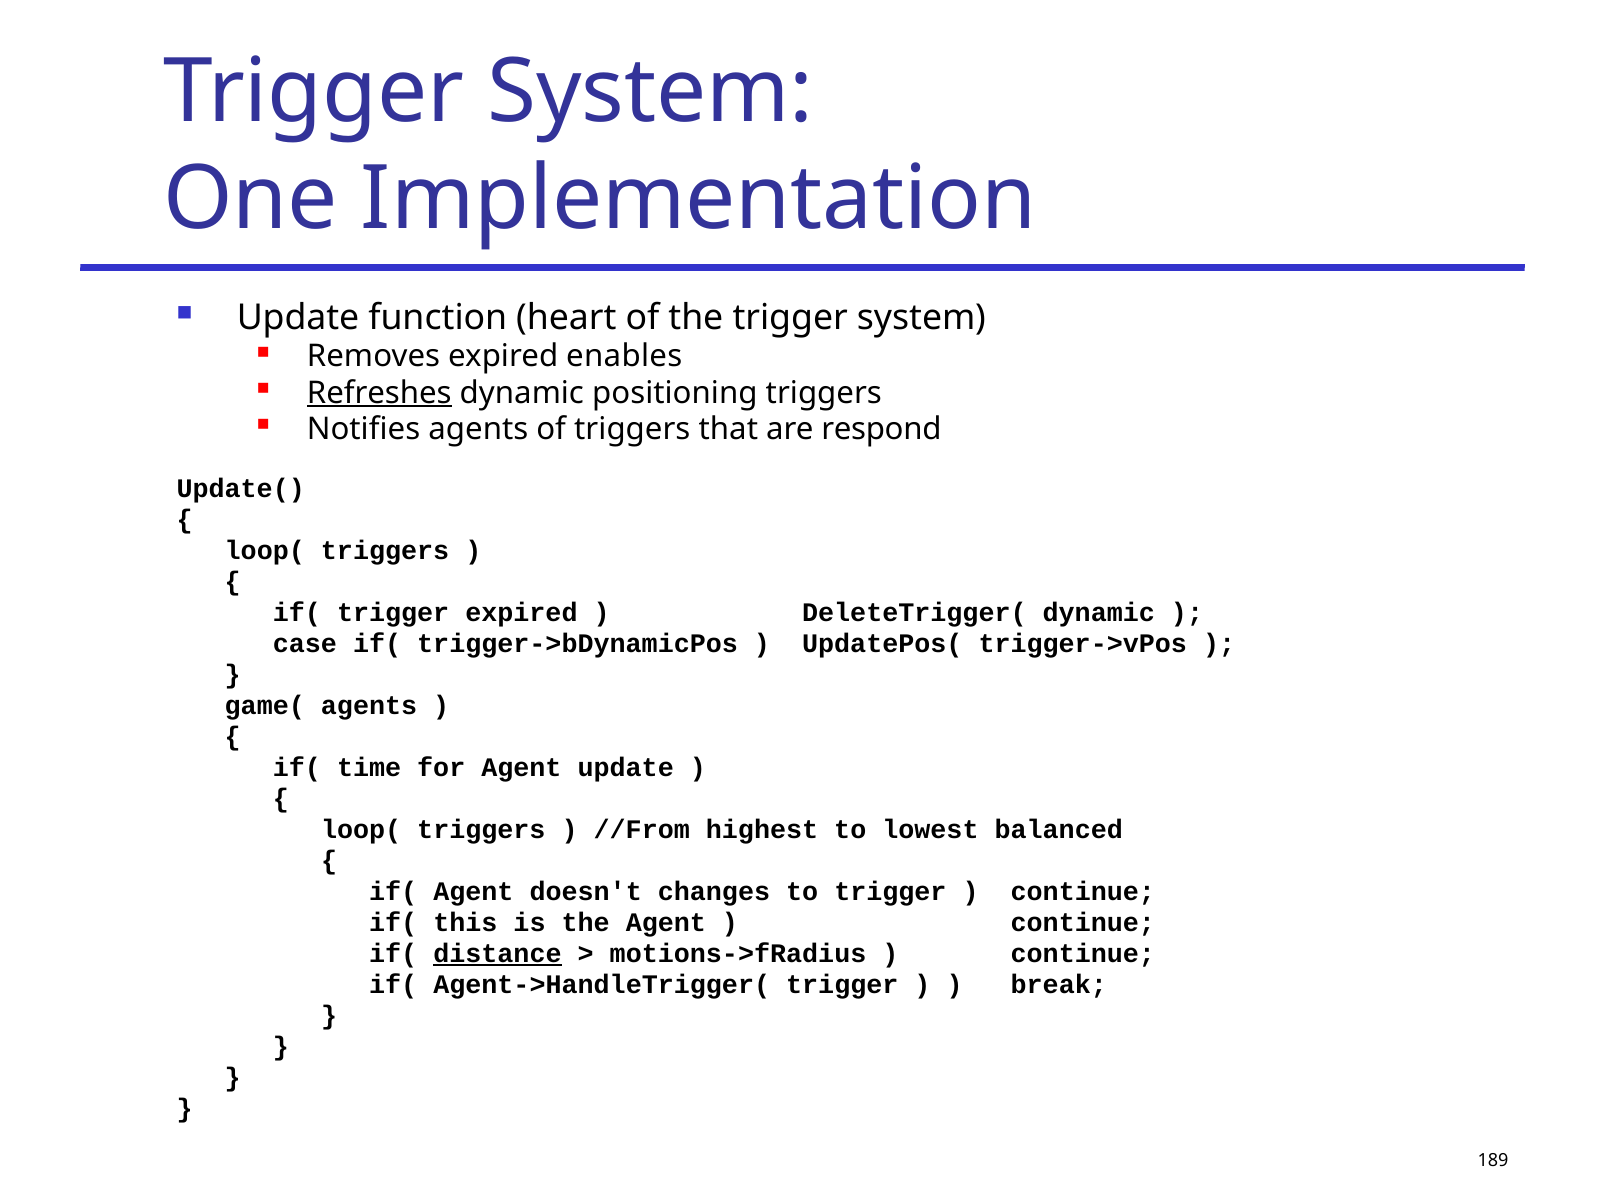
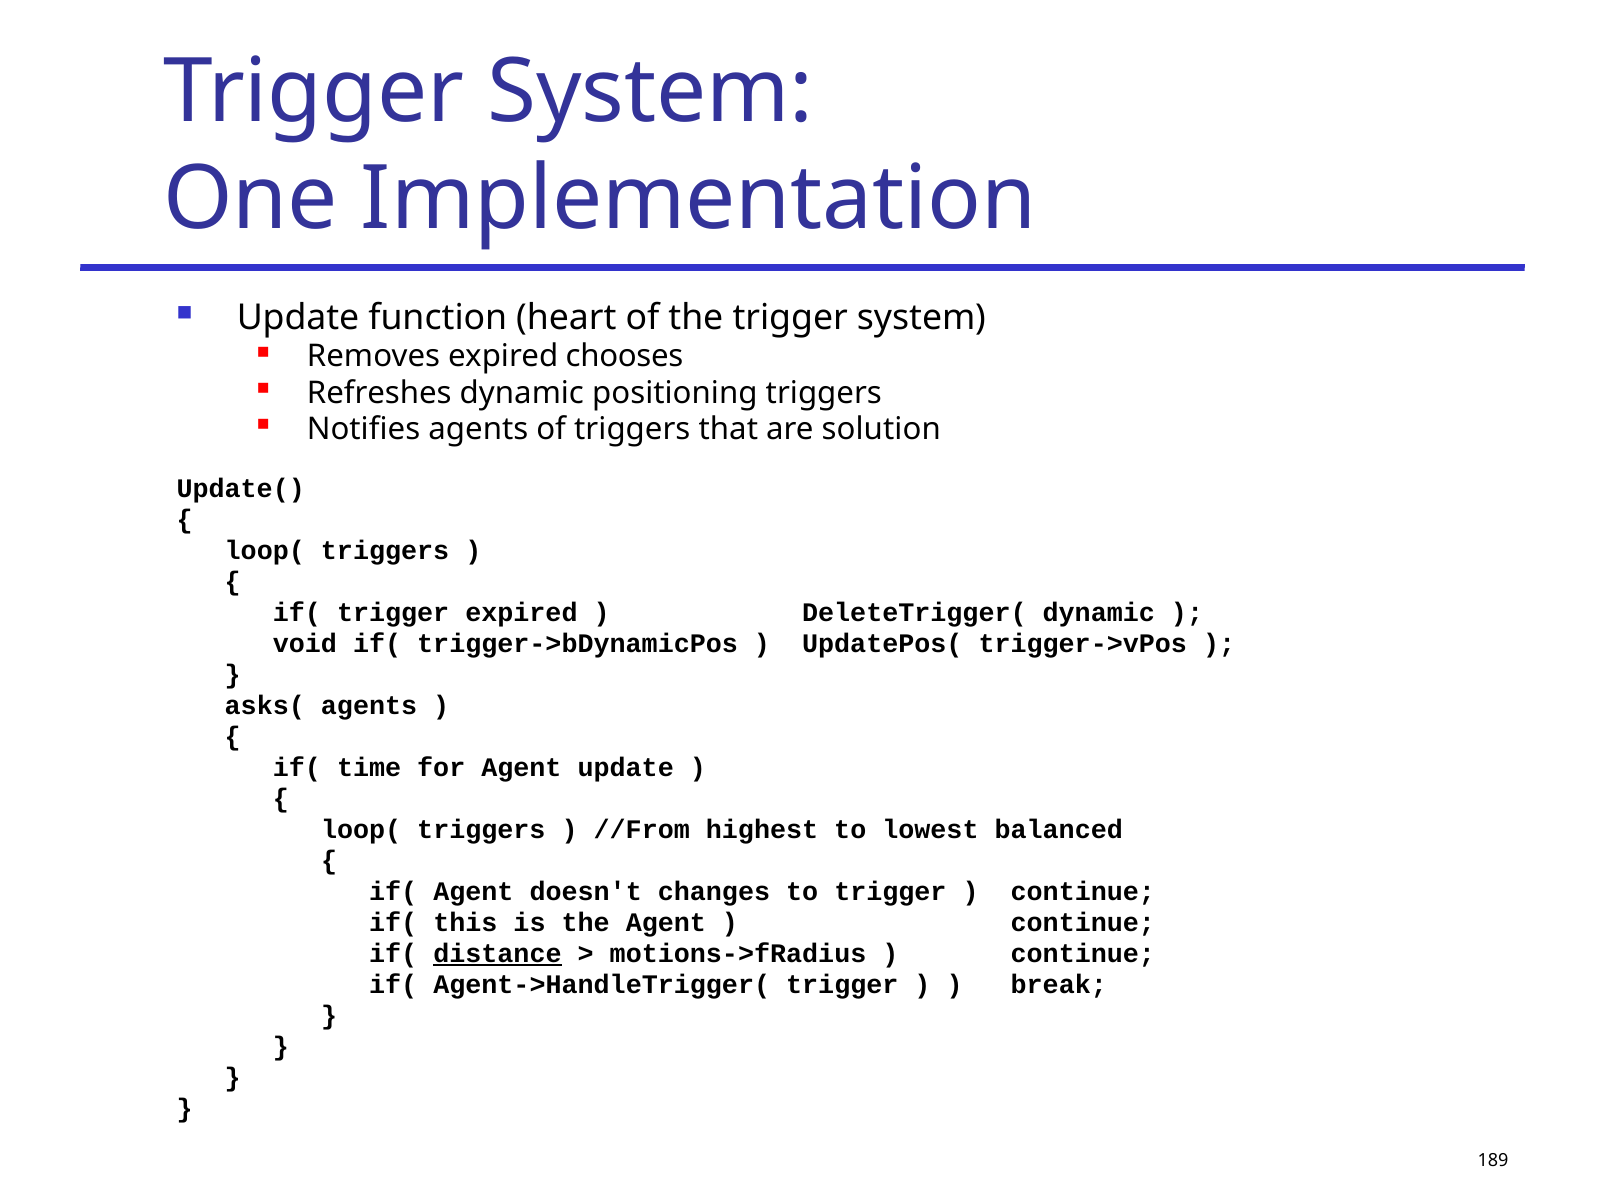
enables: enables -> chooses
Refreshes underline: present -> none
respond: respond -> solution
case: case -> void
game(: game( -> asks(
